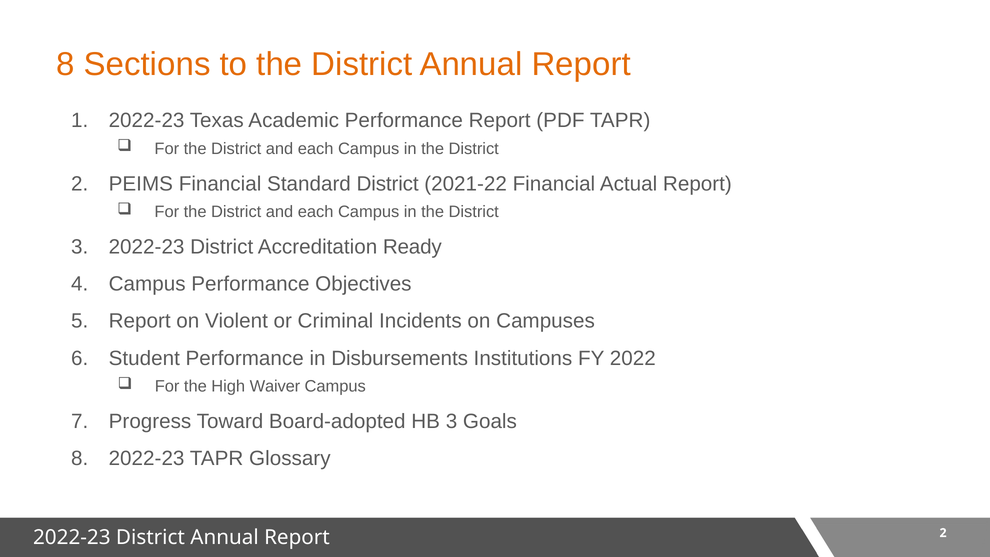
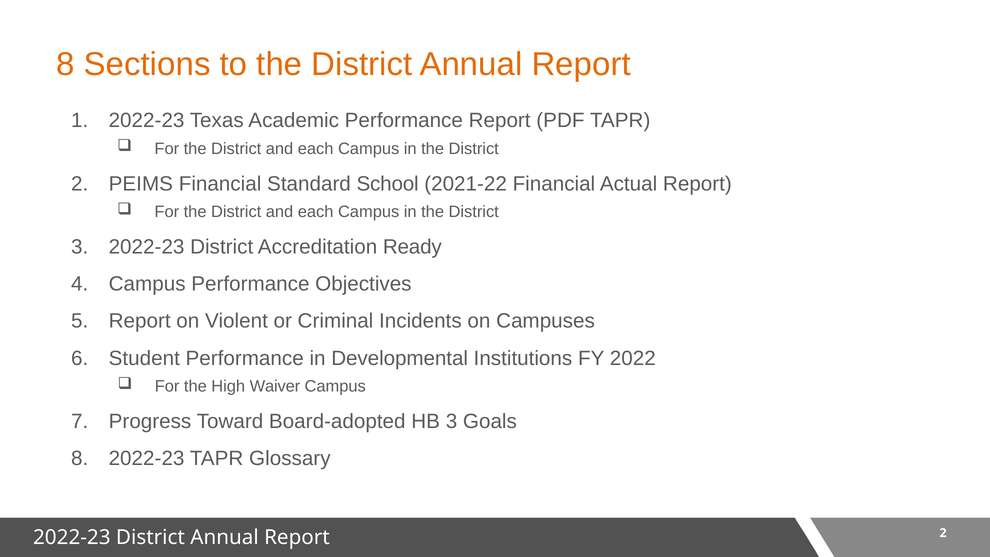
Standard District: District -> School
Disbursements: Disbursements -> Developmental
